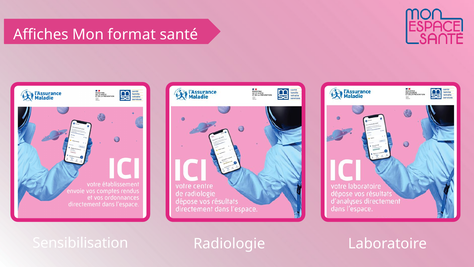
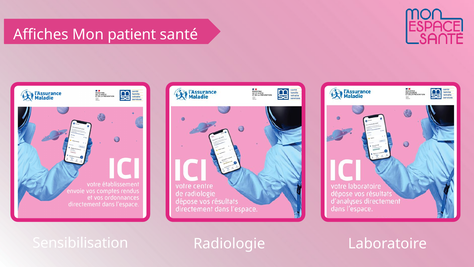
format: format -> patient
